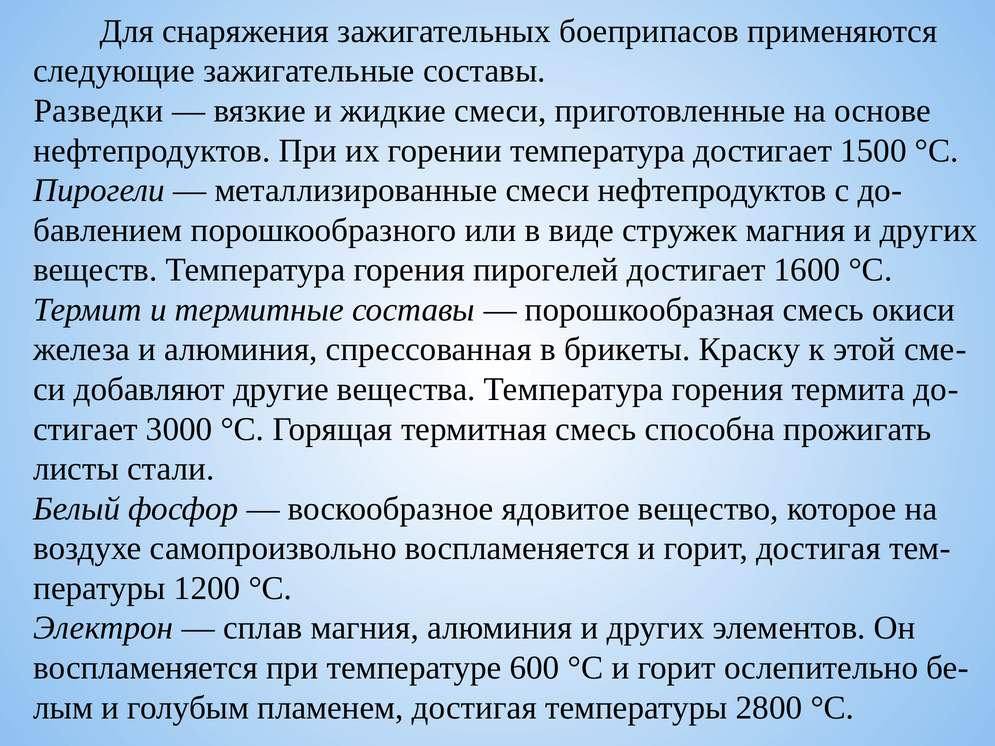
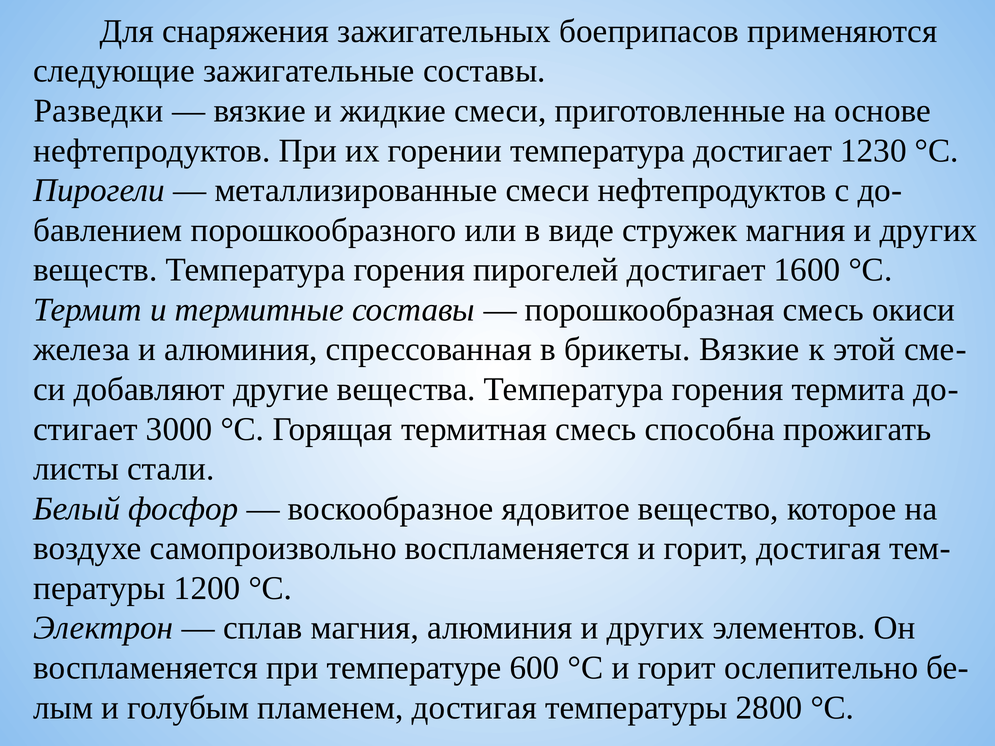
1500: 1500 -> 1230
брикеты Краску: Краску -> Вязкие
